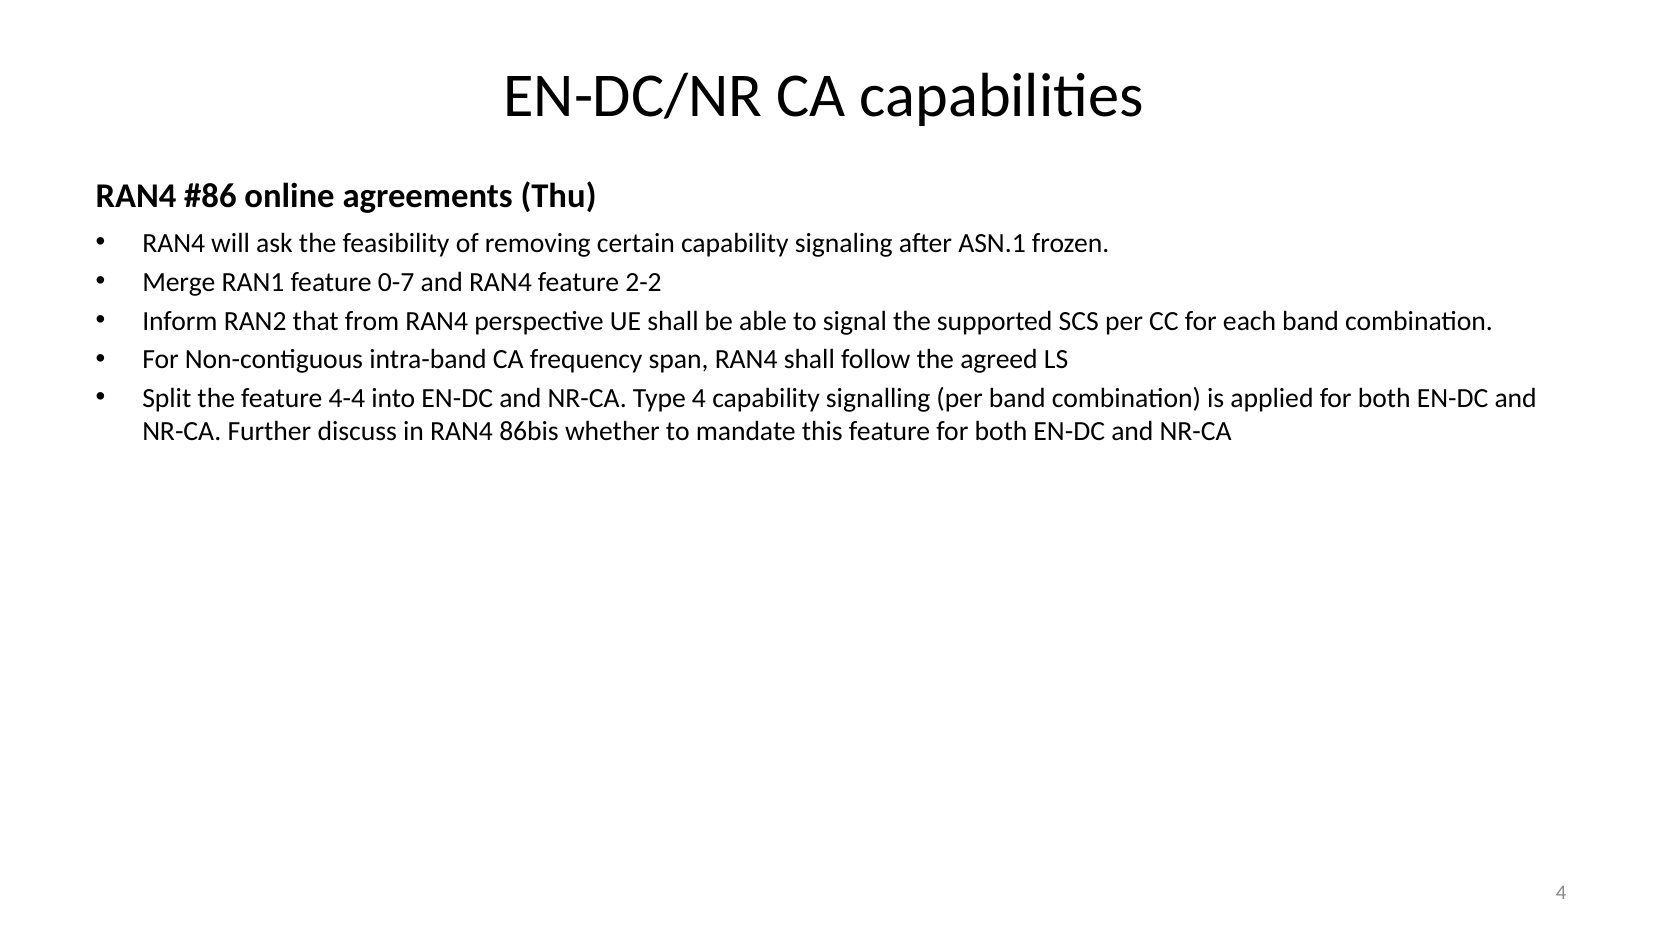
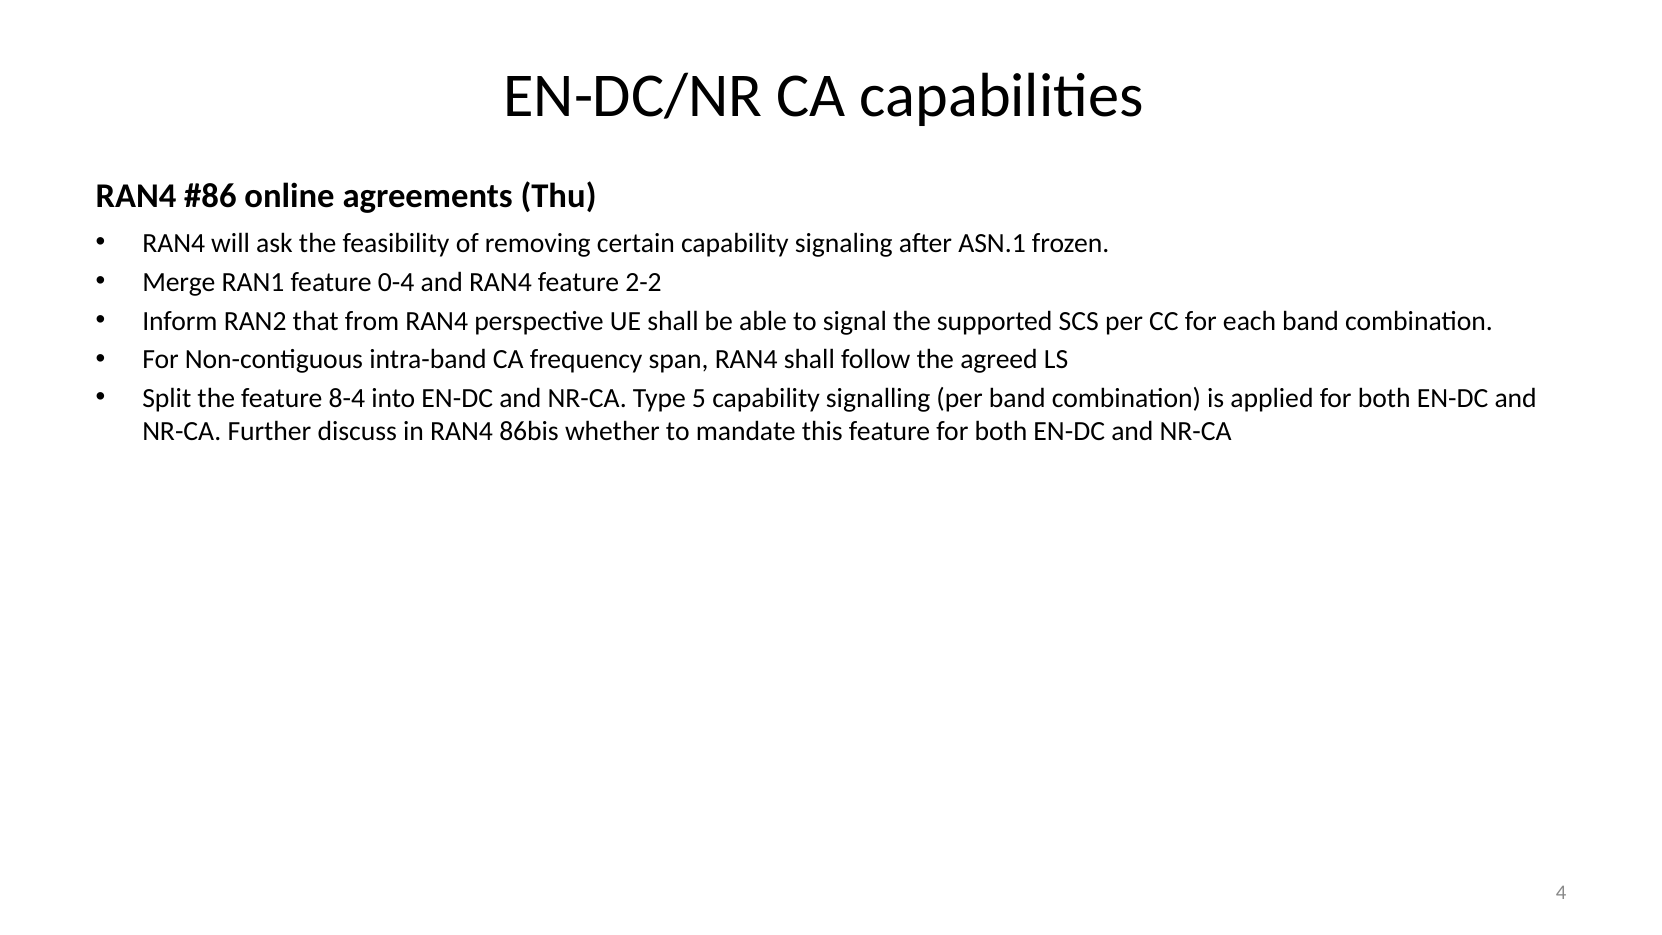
0-7: 0-7 -> 0-4
4-4: 4-4 -> 8-4
Type 4: 4 -> 5
